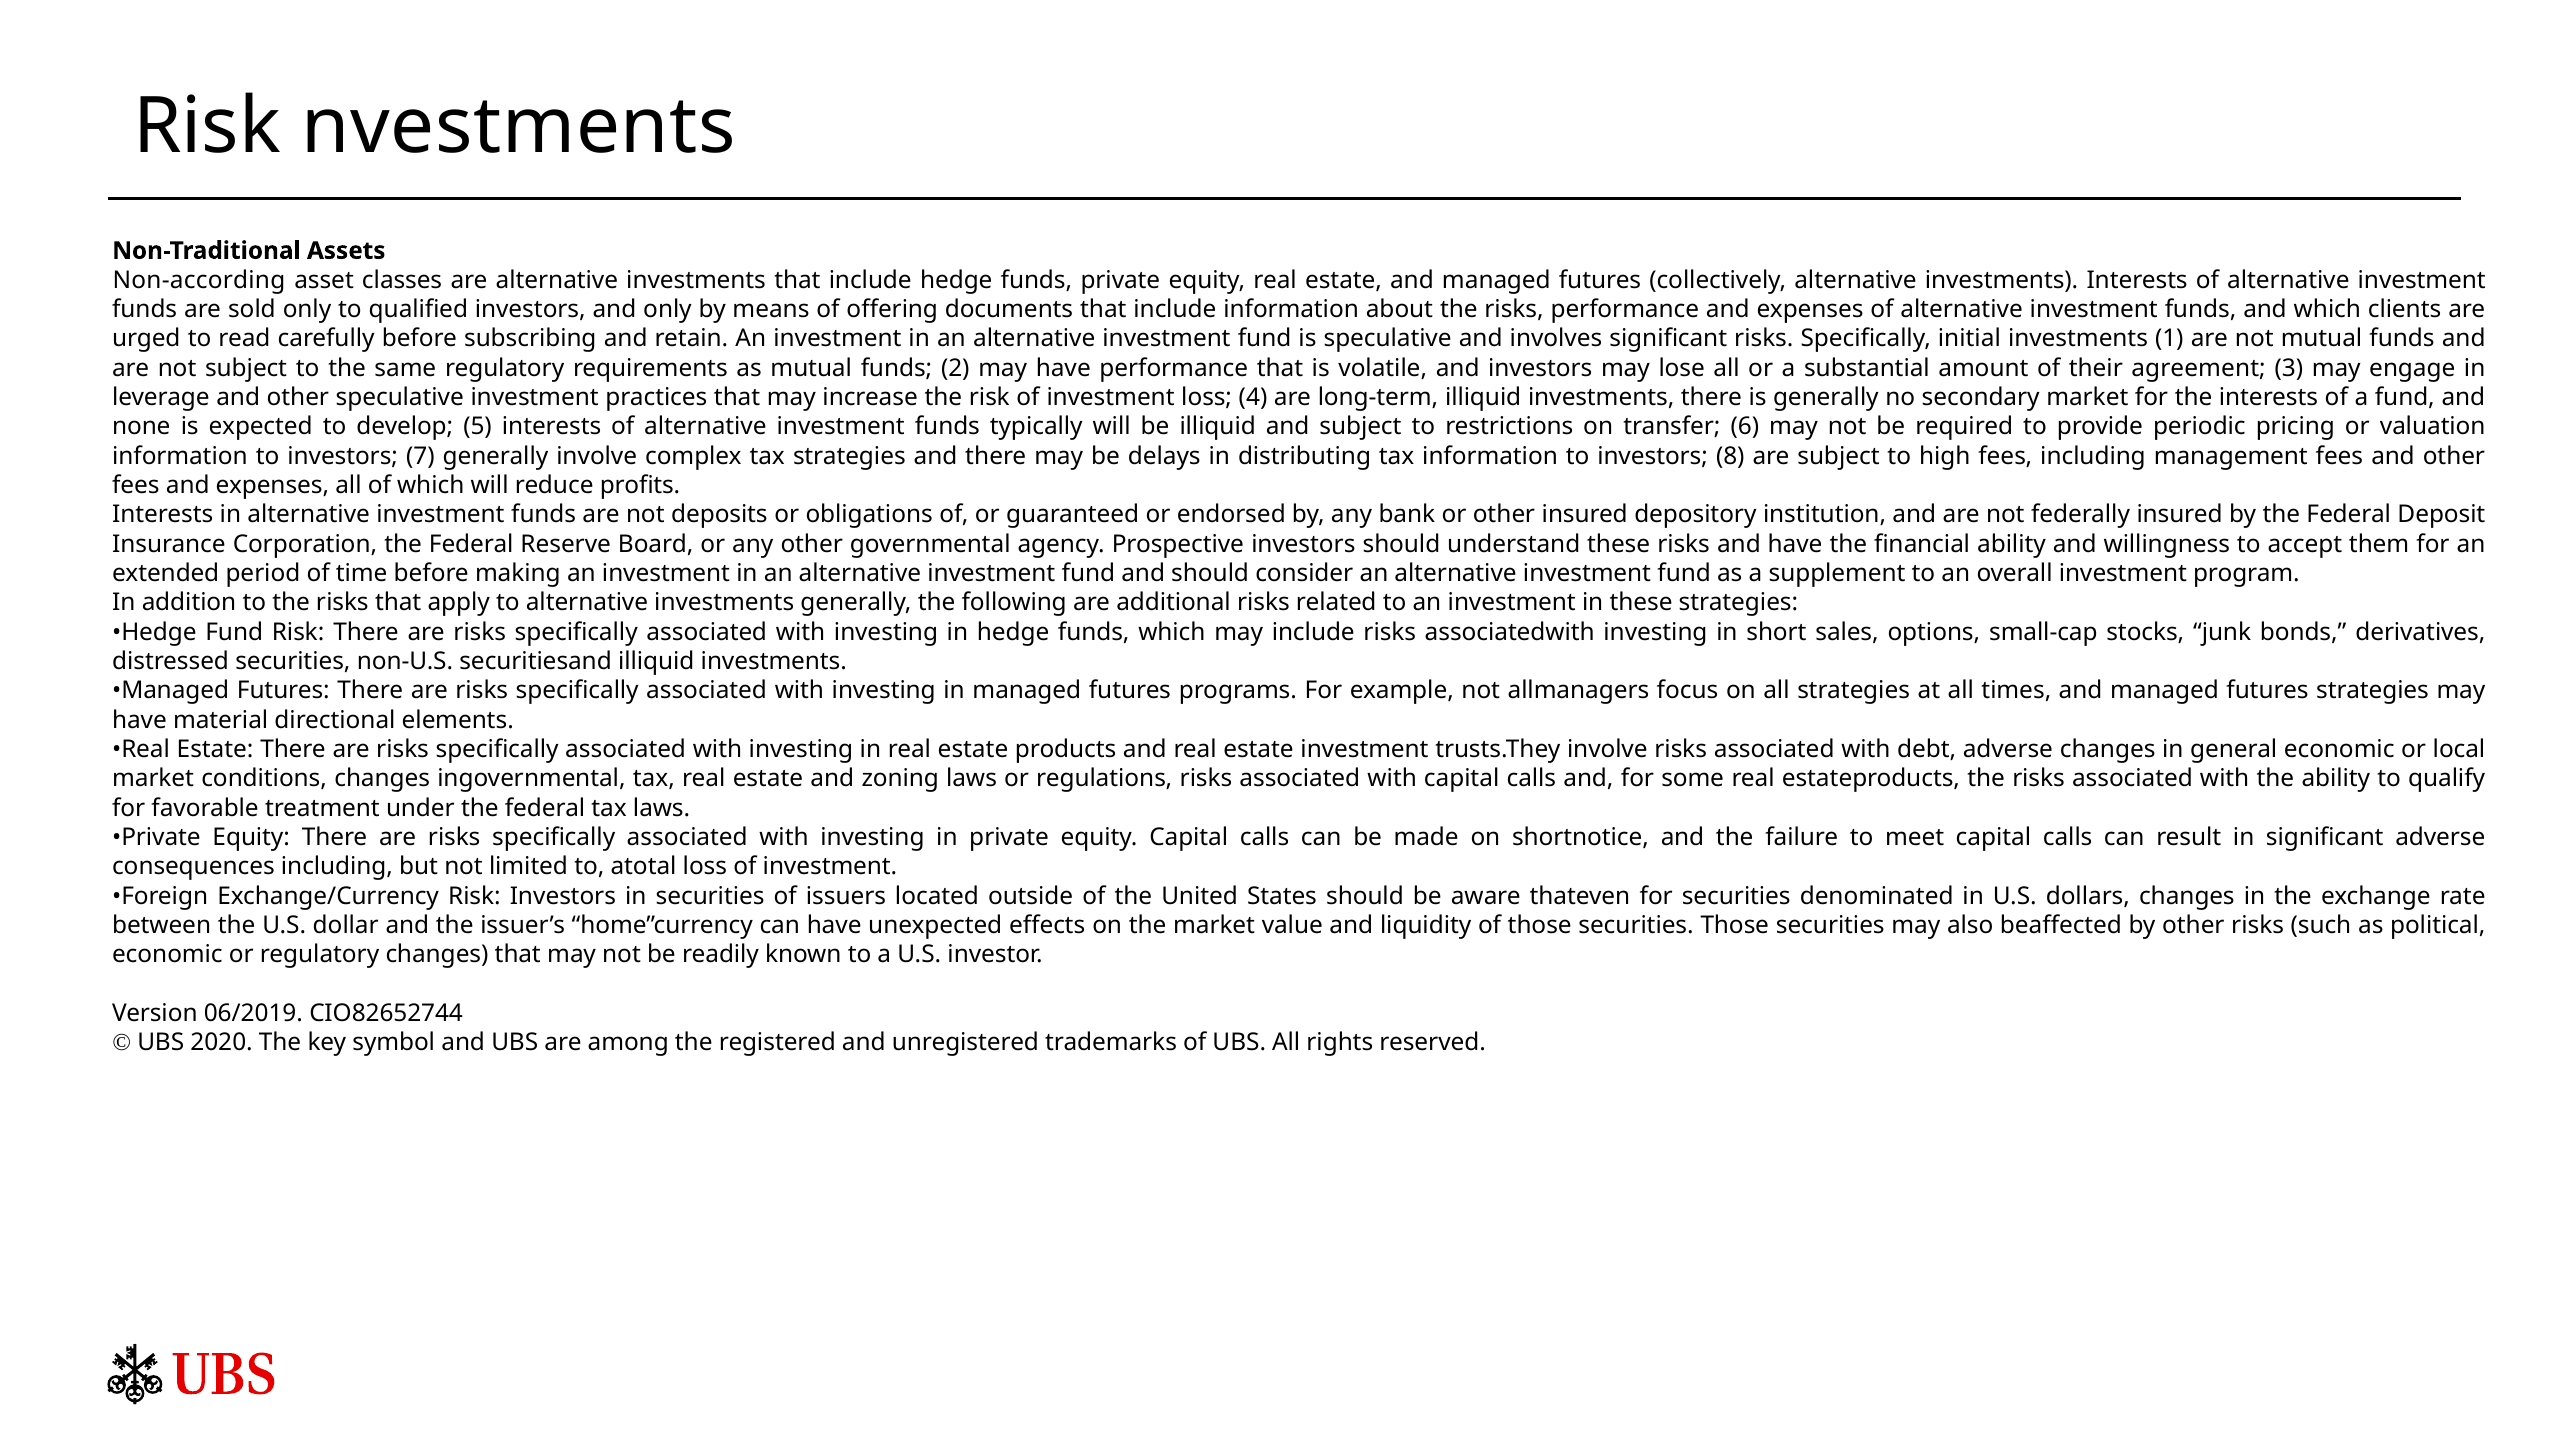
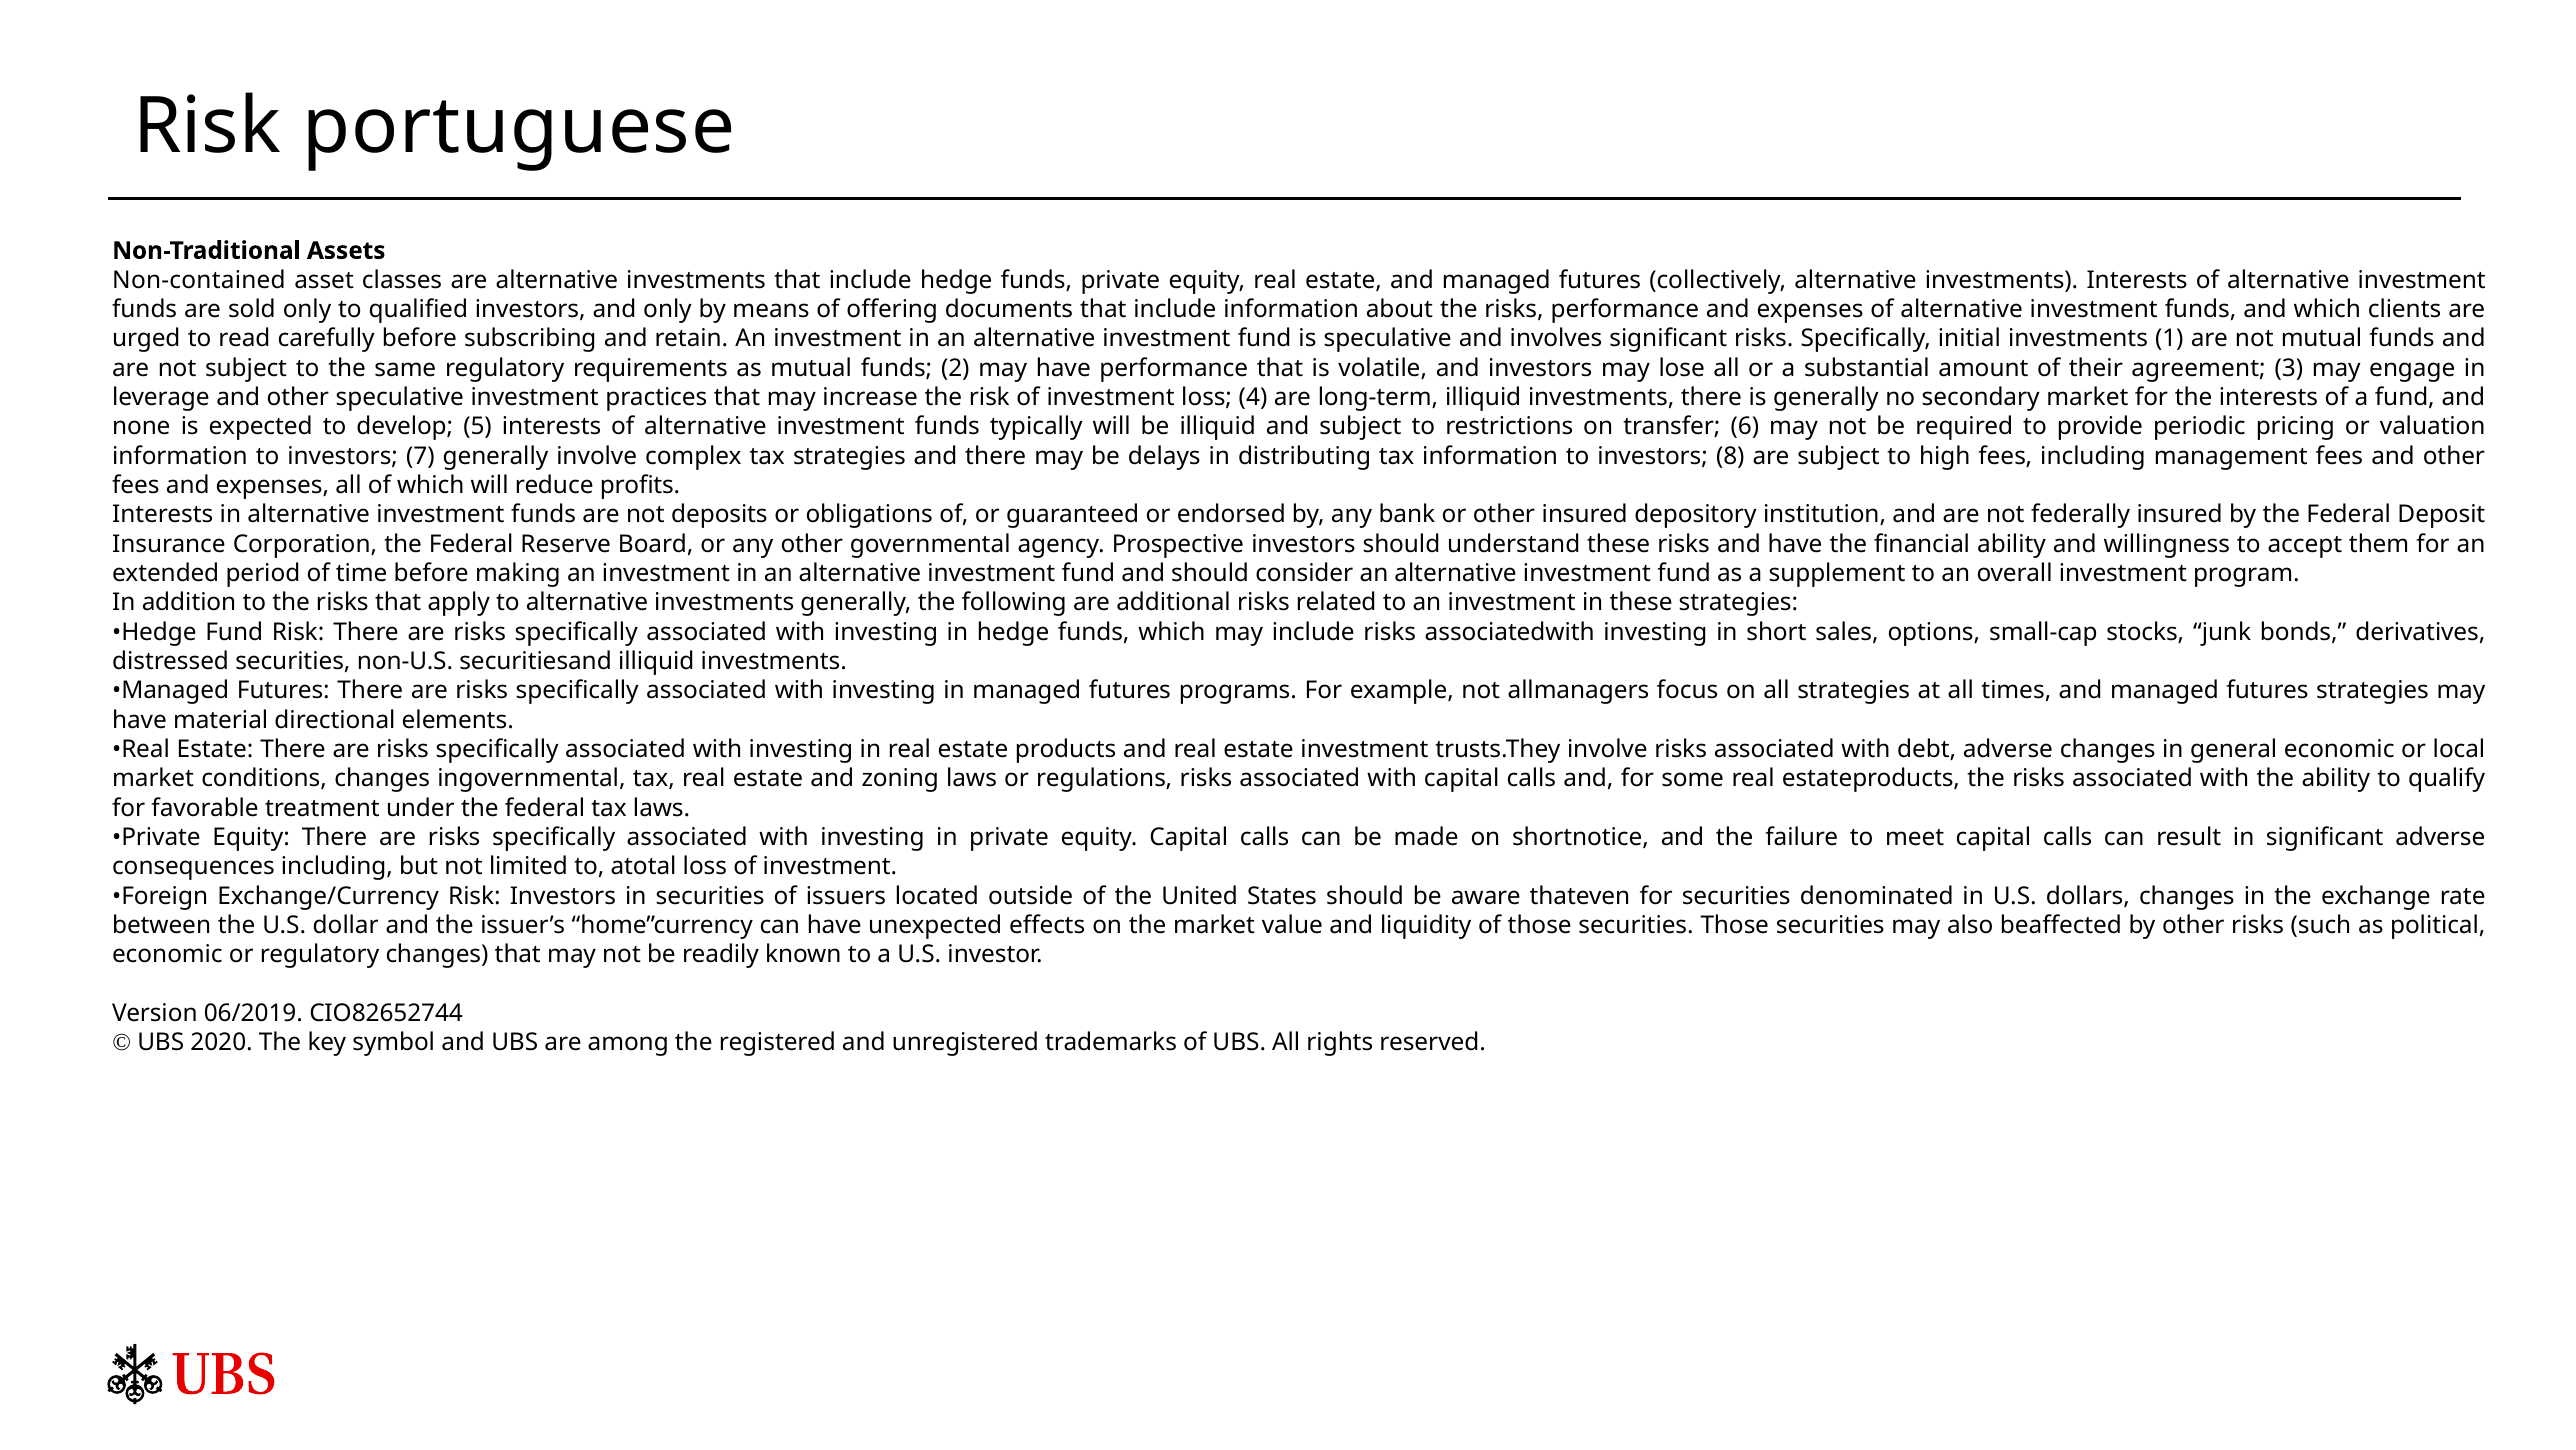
nvestments: nvestments -> portuguese
Non-according: Non-according -> Non-contained
